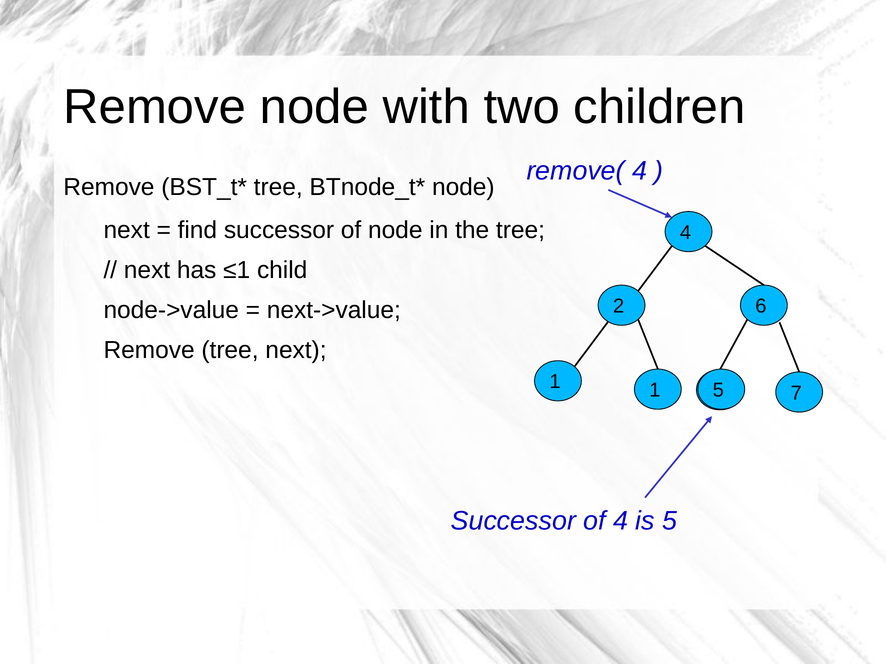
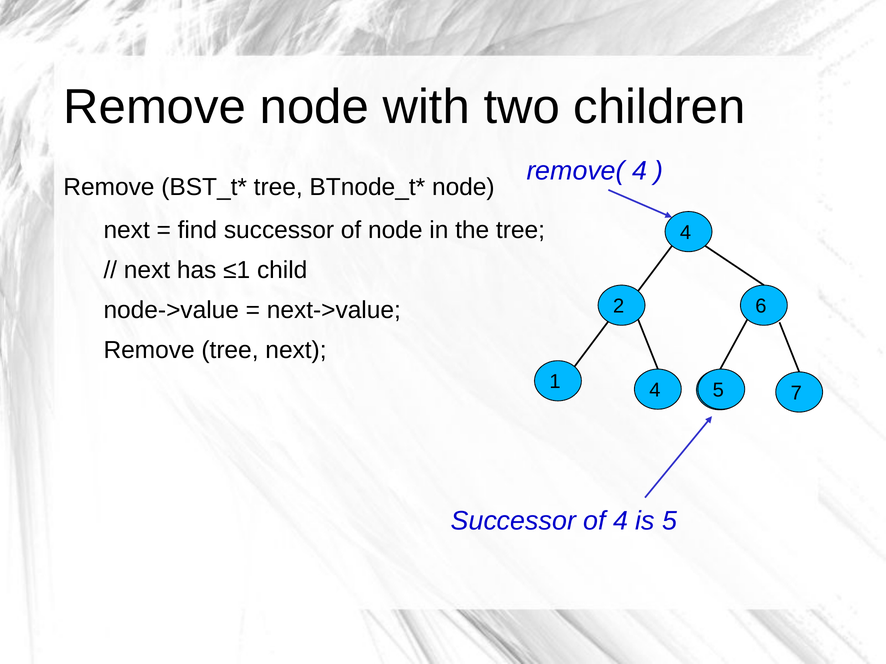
1 1: 1 -> 4
